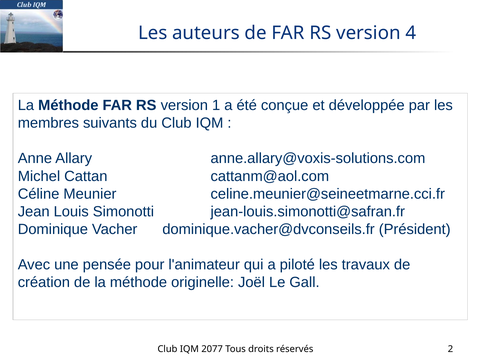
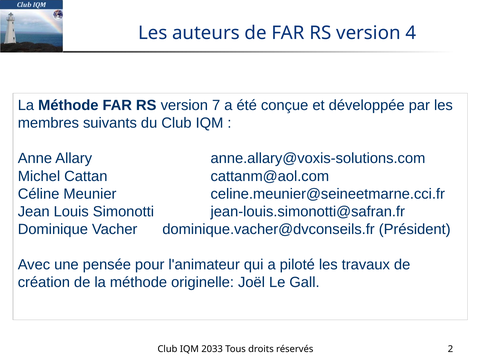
1: 1 -> 7
2077: 2077 -> 2033
